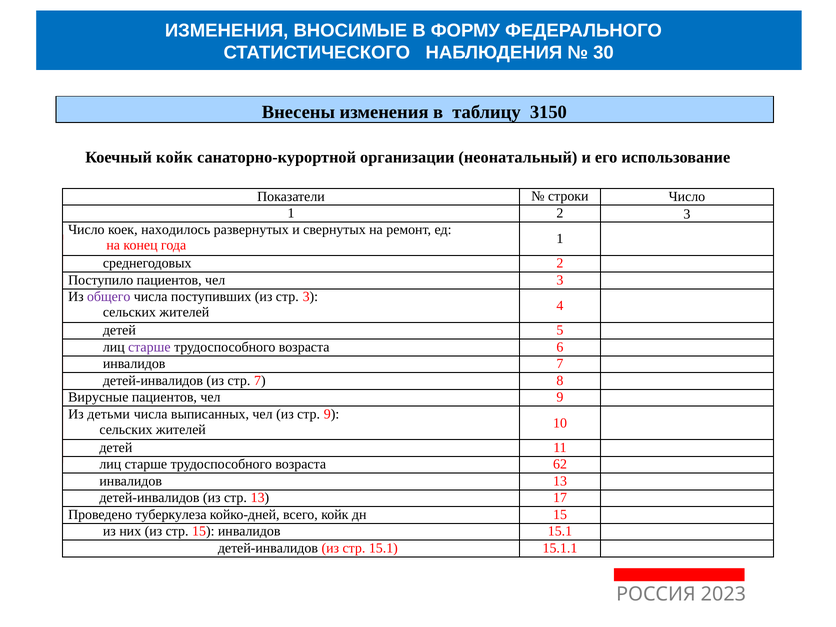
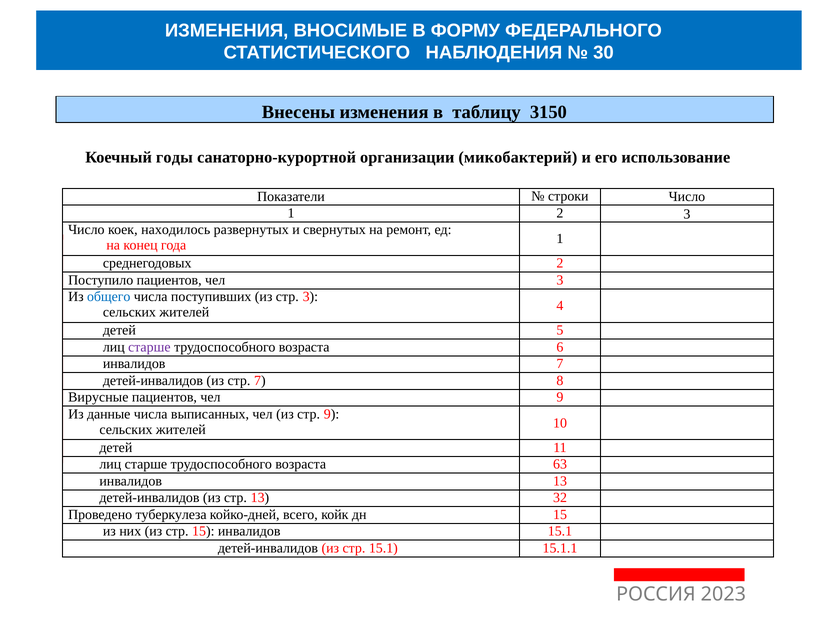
Коечный койк: койк -> годы
неонатальный: неонатальный -> микобактерий
общего colour: purple -> blue
детьми: детьми -> данные
62: 62 -> 63
17: 17 -> 32
